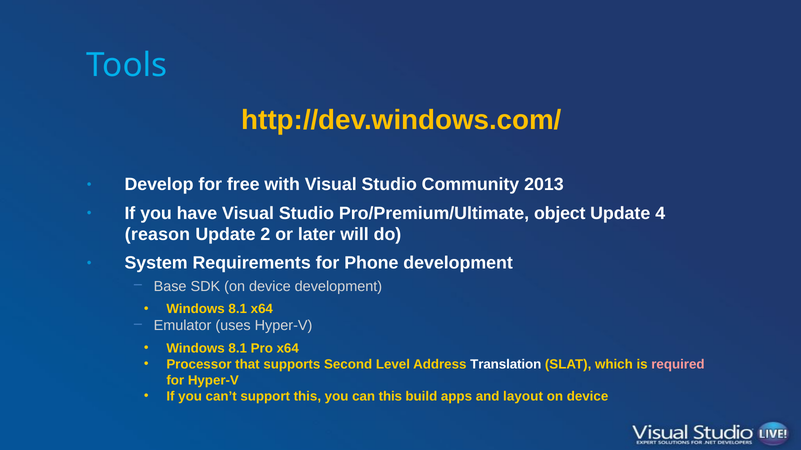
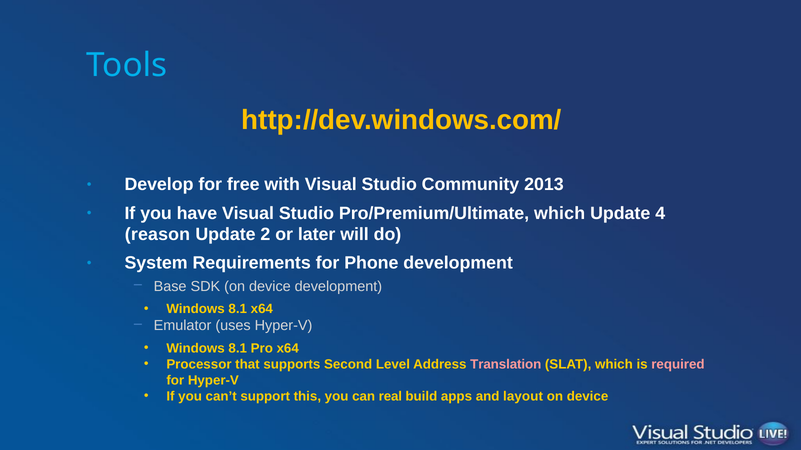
Pro/Premium/Ultimate object: object -> which
Translation colour: white -> pink
can this: this -> real
